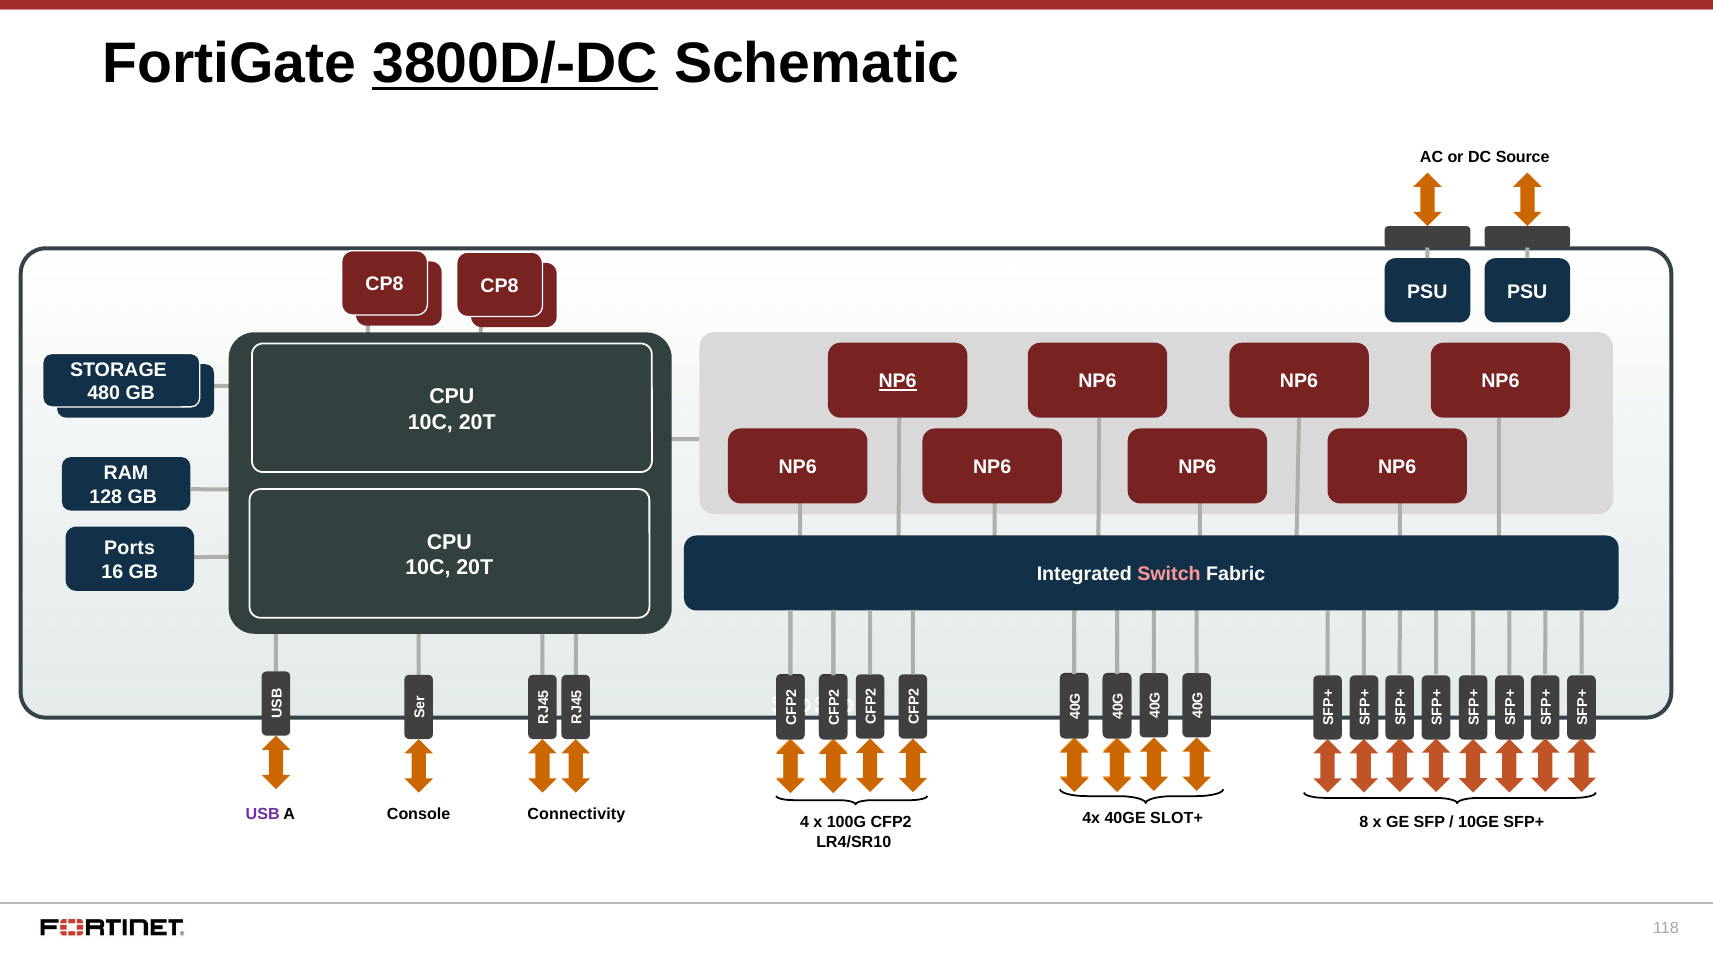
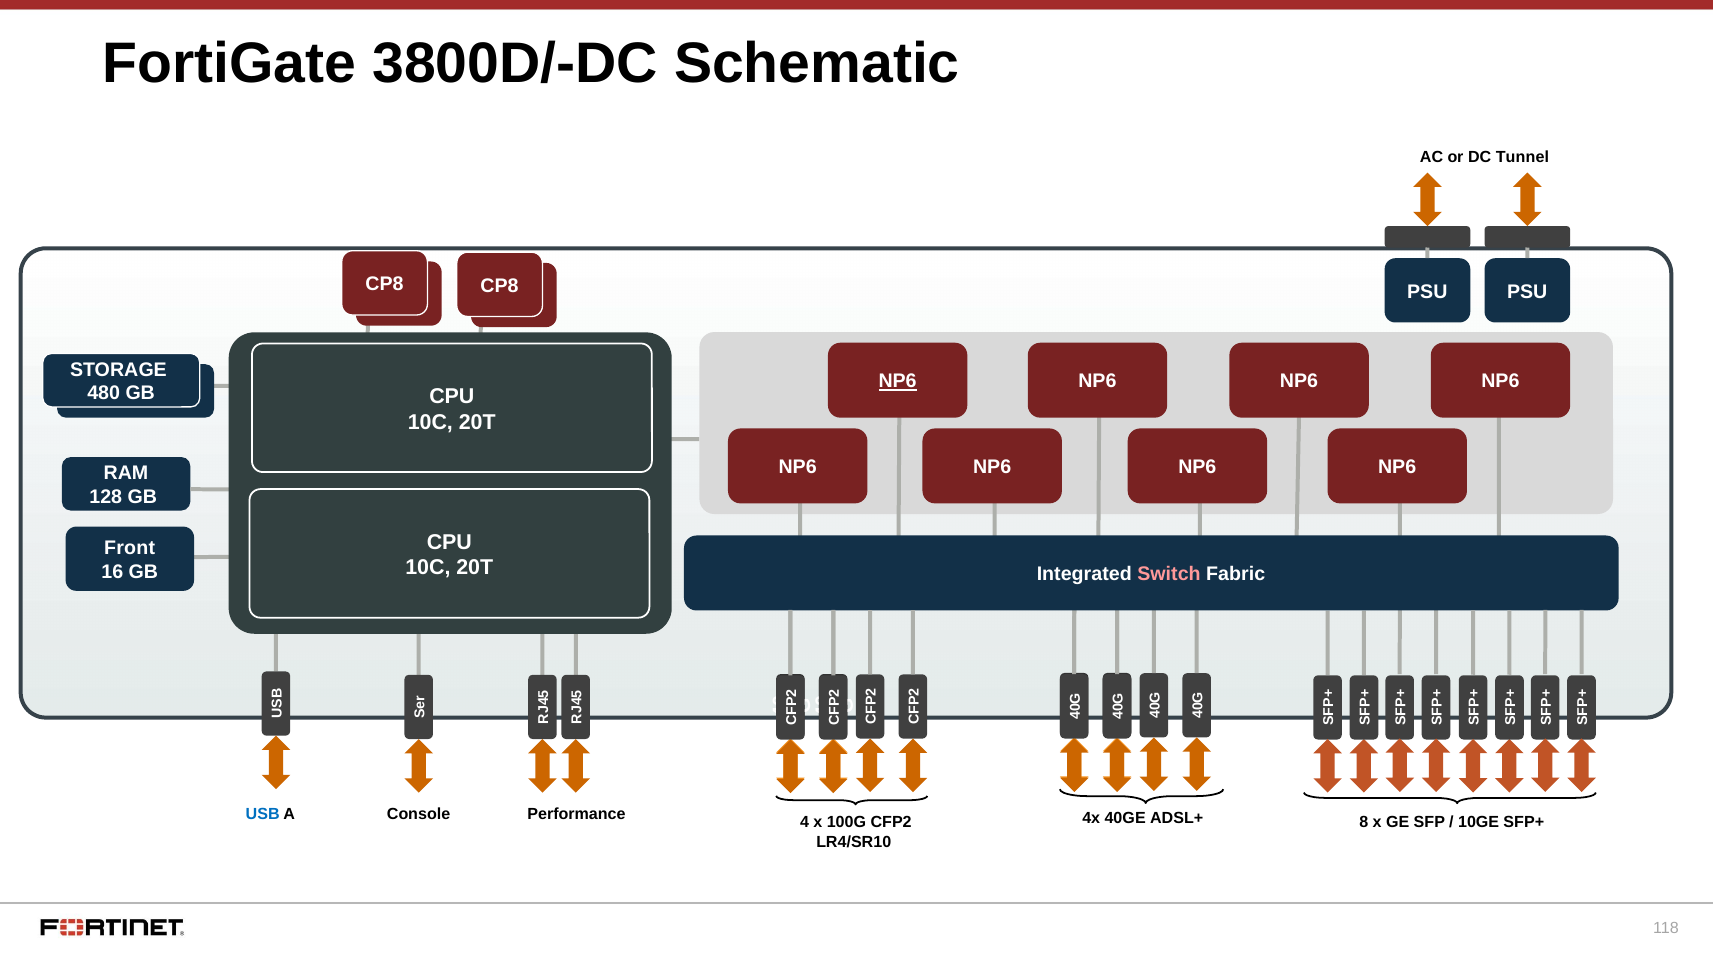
3800D/-DC underline: present -> none
Source: Source -> Tunnel
Ports: Ports -> Front
USB colour: purple -> blue
Connectivity: Connectivity -> Performance
SLOT+: SLOT+ -> ADSL+
